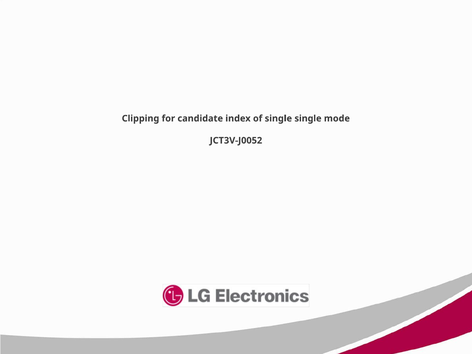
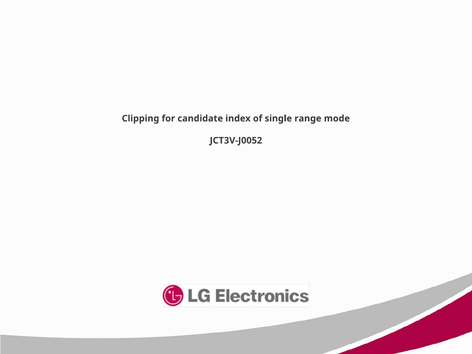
single single: single -> range
